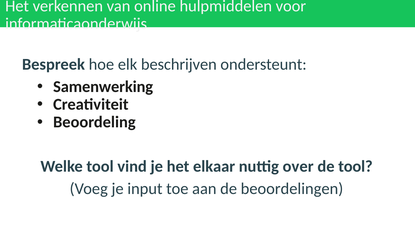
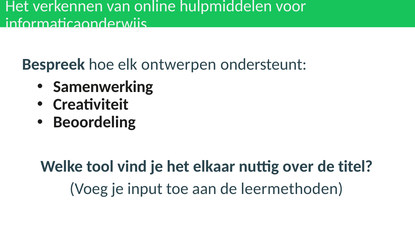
beschrijven: beschrijven -> ontwerpen
de tool: tool -> titel
beoordelingen: beoordelingen -> leermethoden
